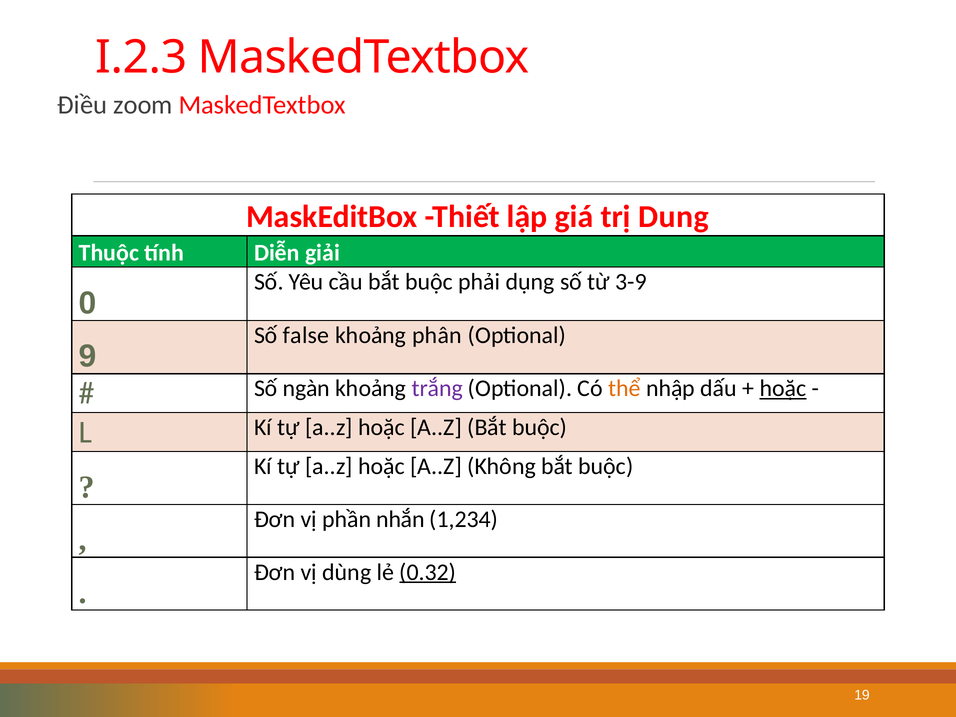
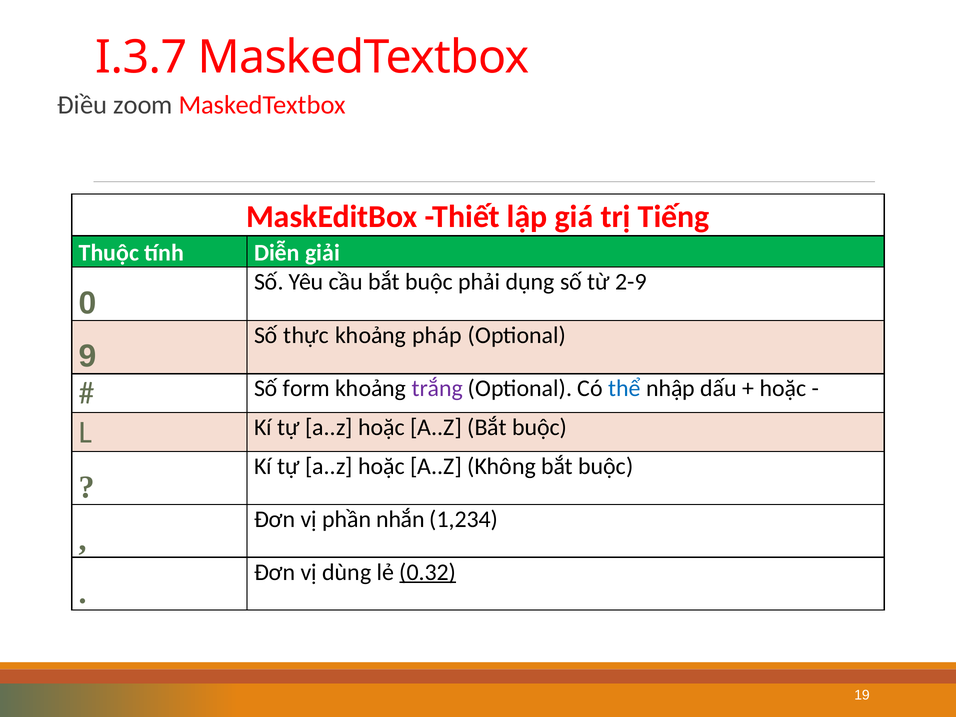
I.2.3: I.2.3 -> I.3.7
Dung: Dung -> Tiếng
3-9: 3-9 -> 2-9
false: false -> thực
phân: phân -> pháp
ngàn: ngàn -> form
thể colour: orange -> blue
hoặc at (783, 389) underline: present -> none
